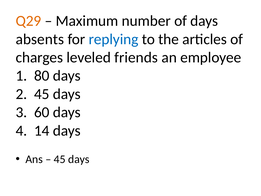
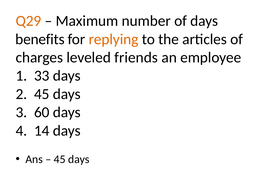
absents: absents -> benefits
replying colour: blue -> orange
80: 80 -> 33
